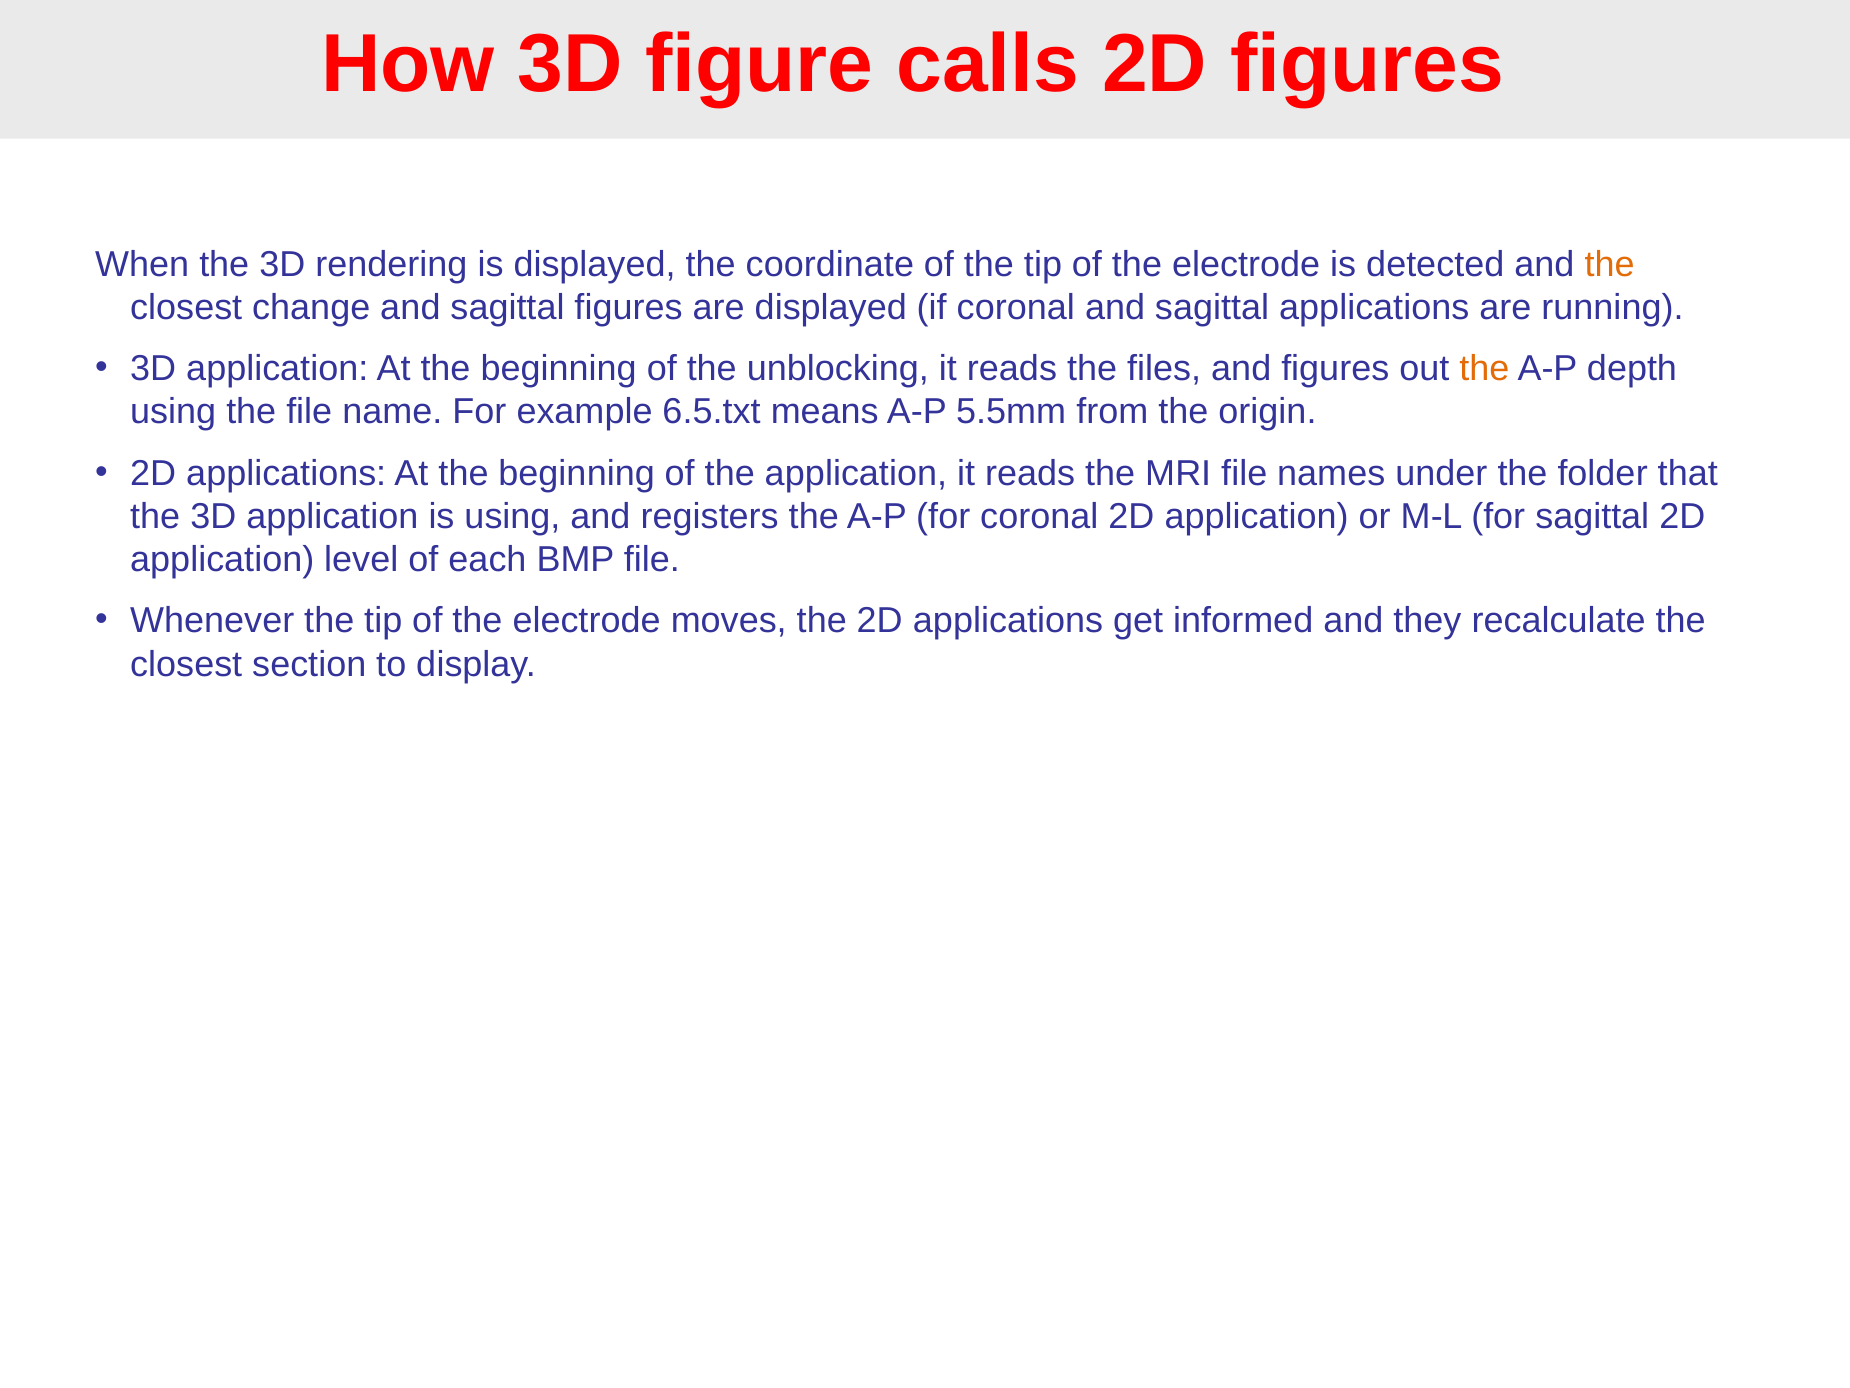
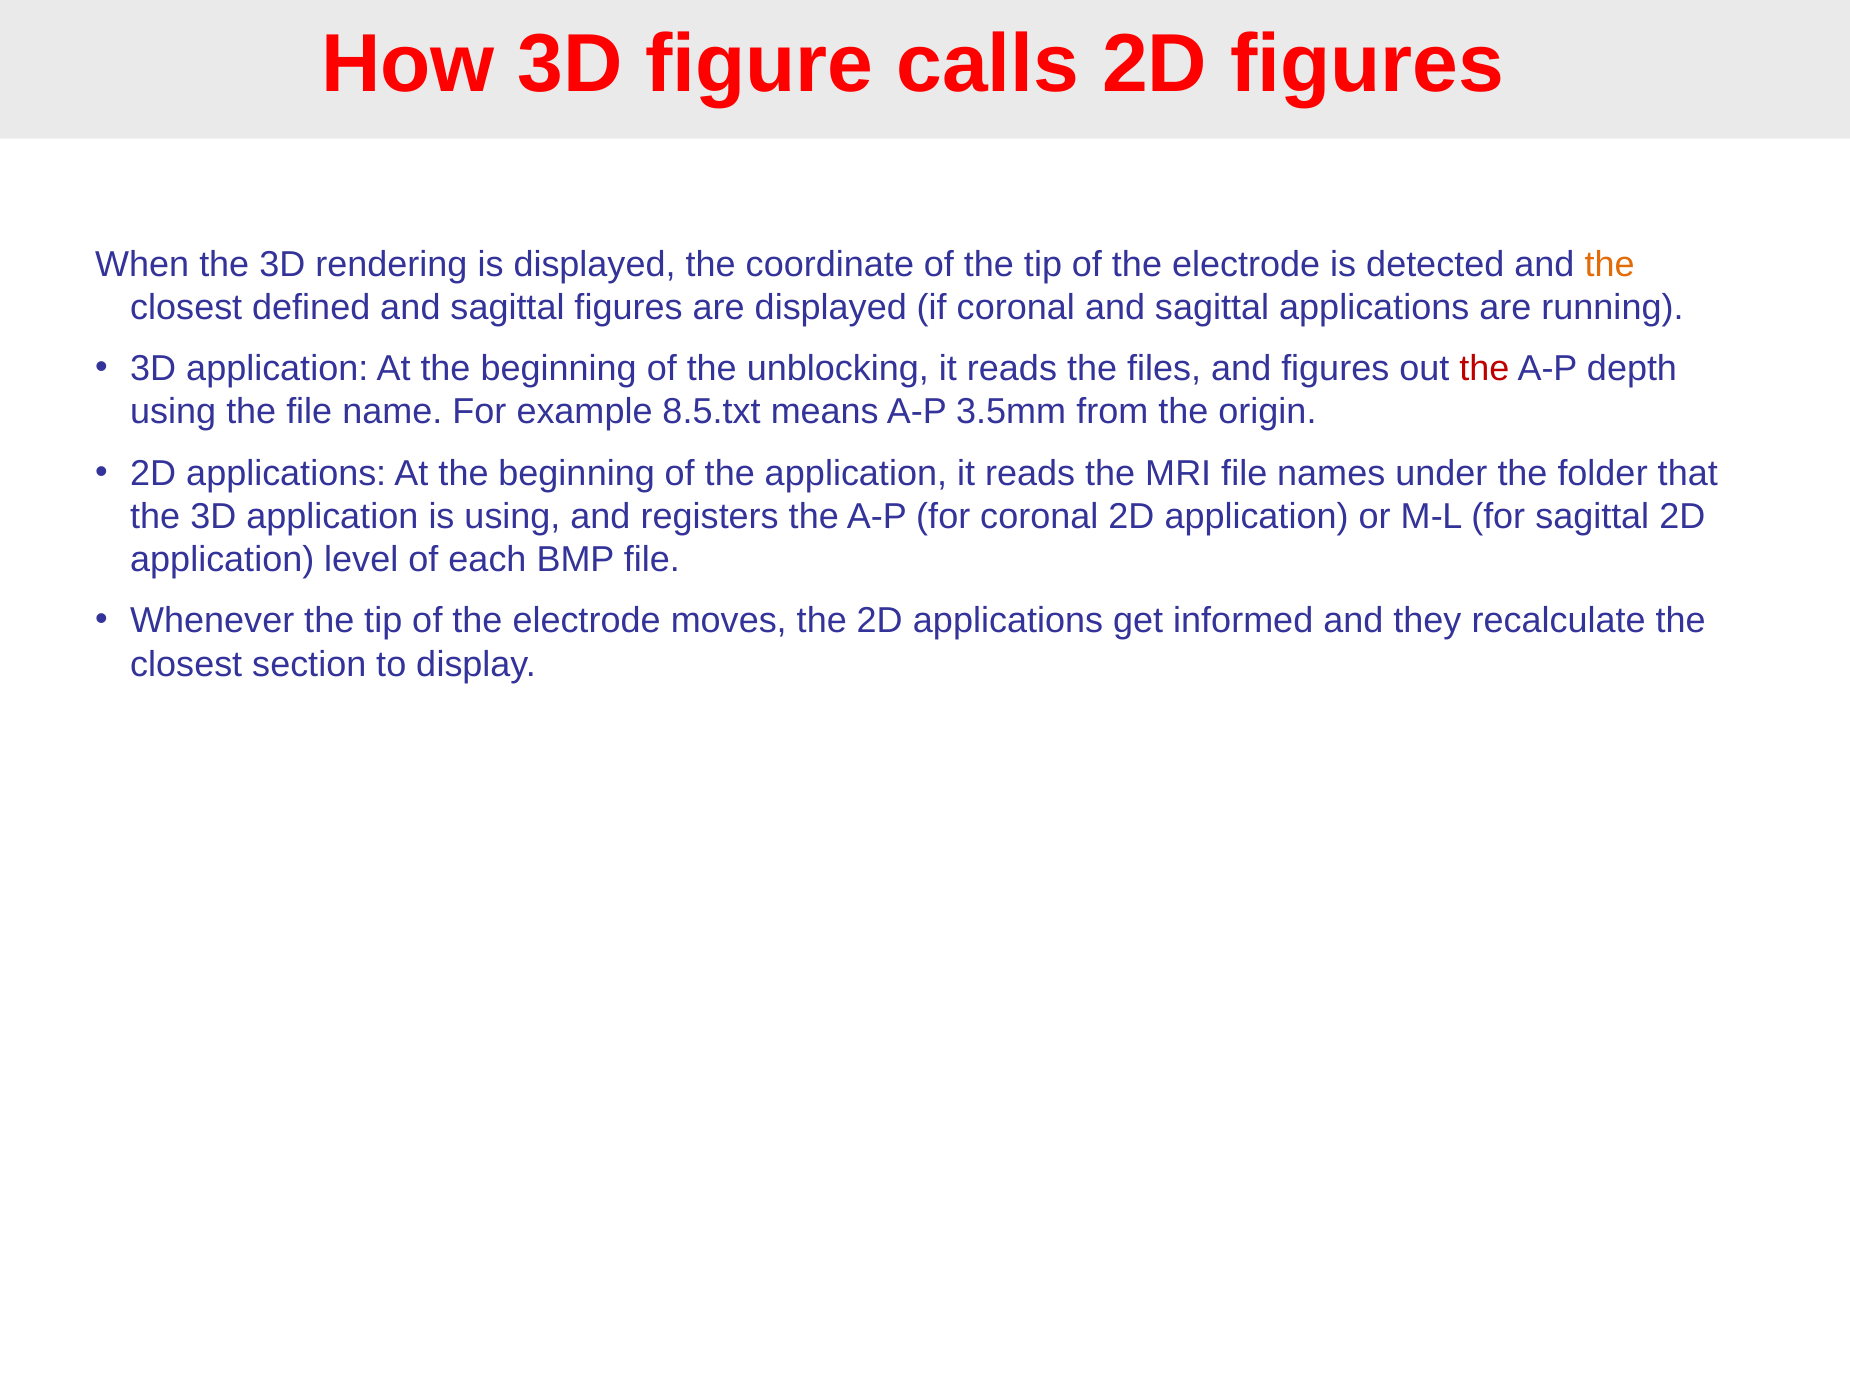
change: change -> defined
the at (1484, 369) colour: orange -> red
6.5.txt: 6.5.txt -> 8.5.txt
5.5mm: 5.5mm -> 3.5mm
